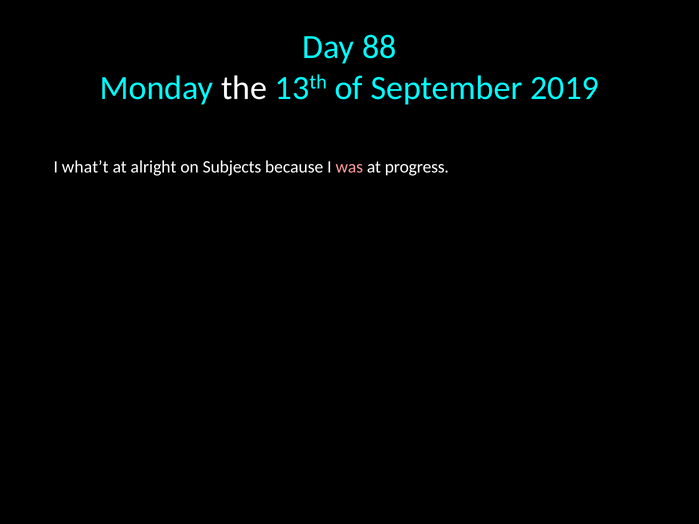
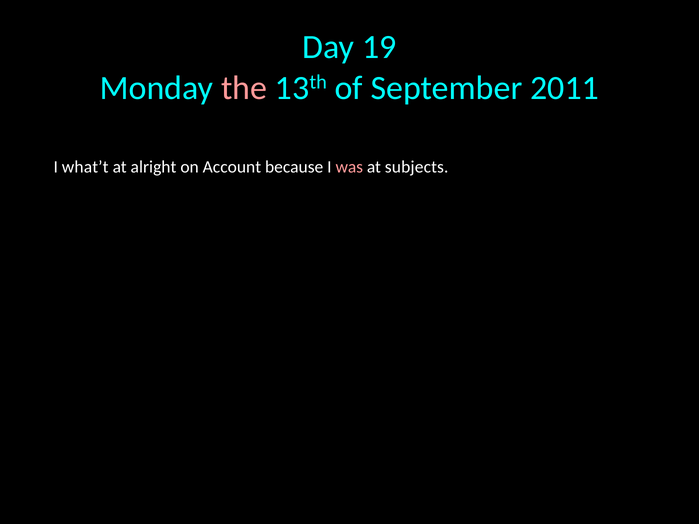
88: 88 -> 19
the colour: white -> pink
2019: 2019 -> 2011
Subjects: Subjects -> Account
progress: progress -> subjects
